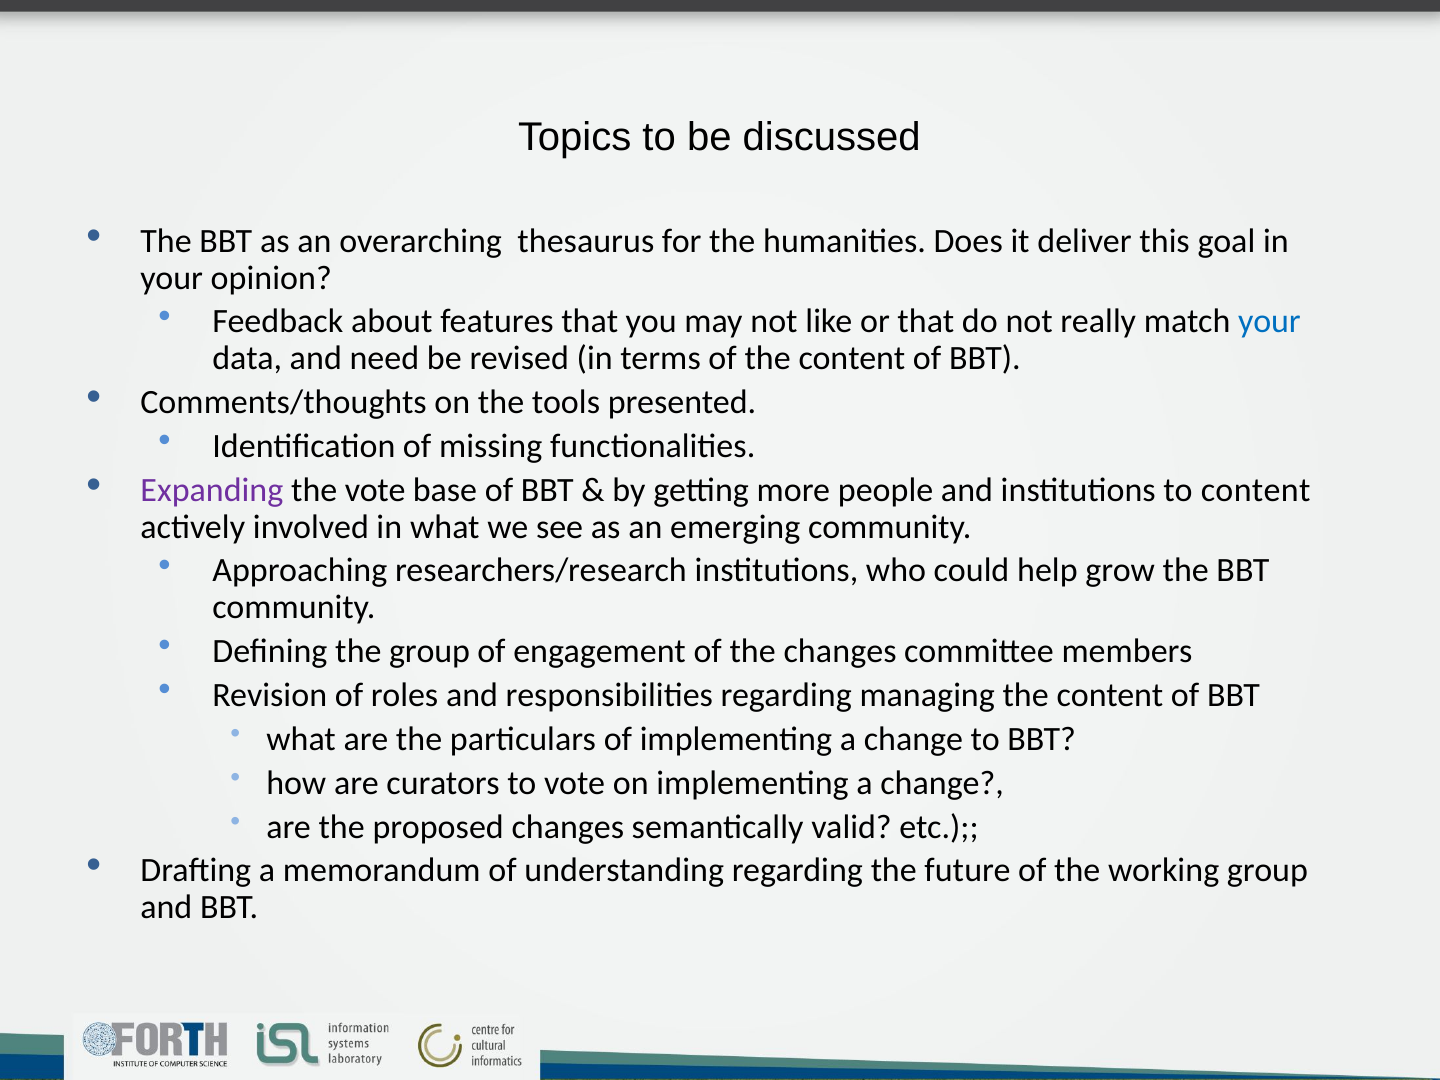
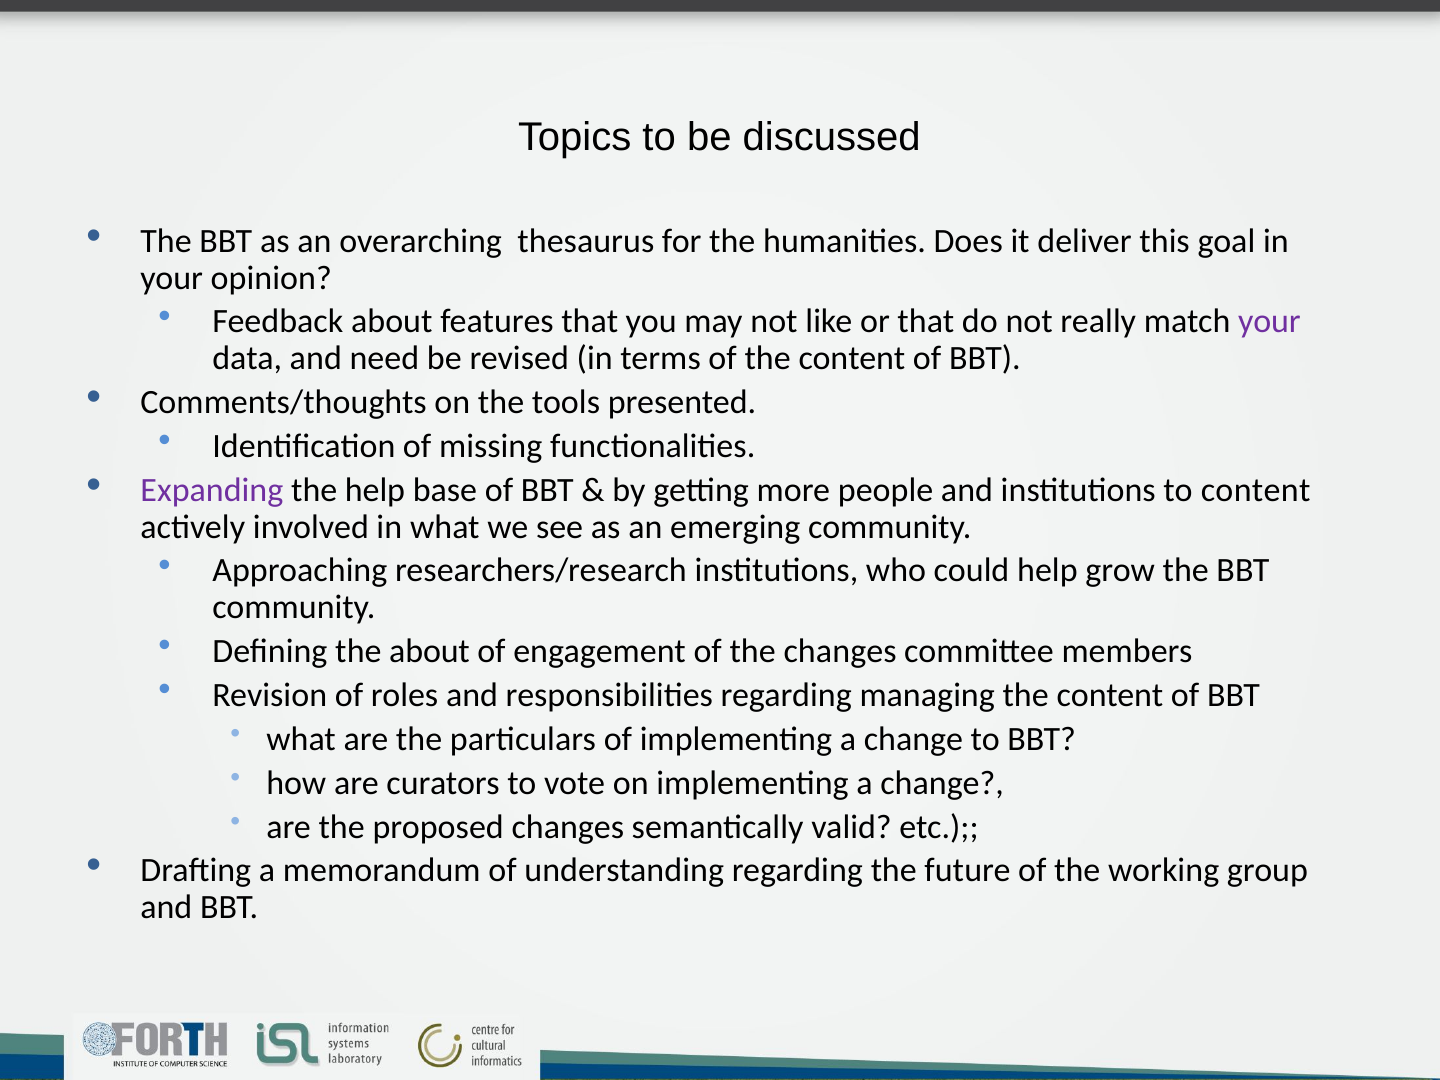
your at (1269, 322) colour: blue -> purple
the vote: vote -> help
the group: group -> about
